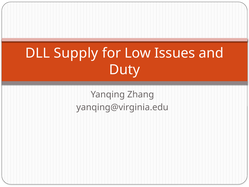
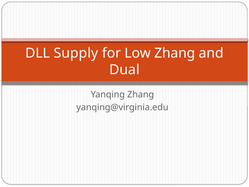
Low Issues: Issues -> Zhang
Duty: Duty -> Dual
